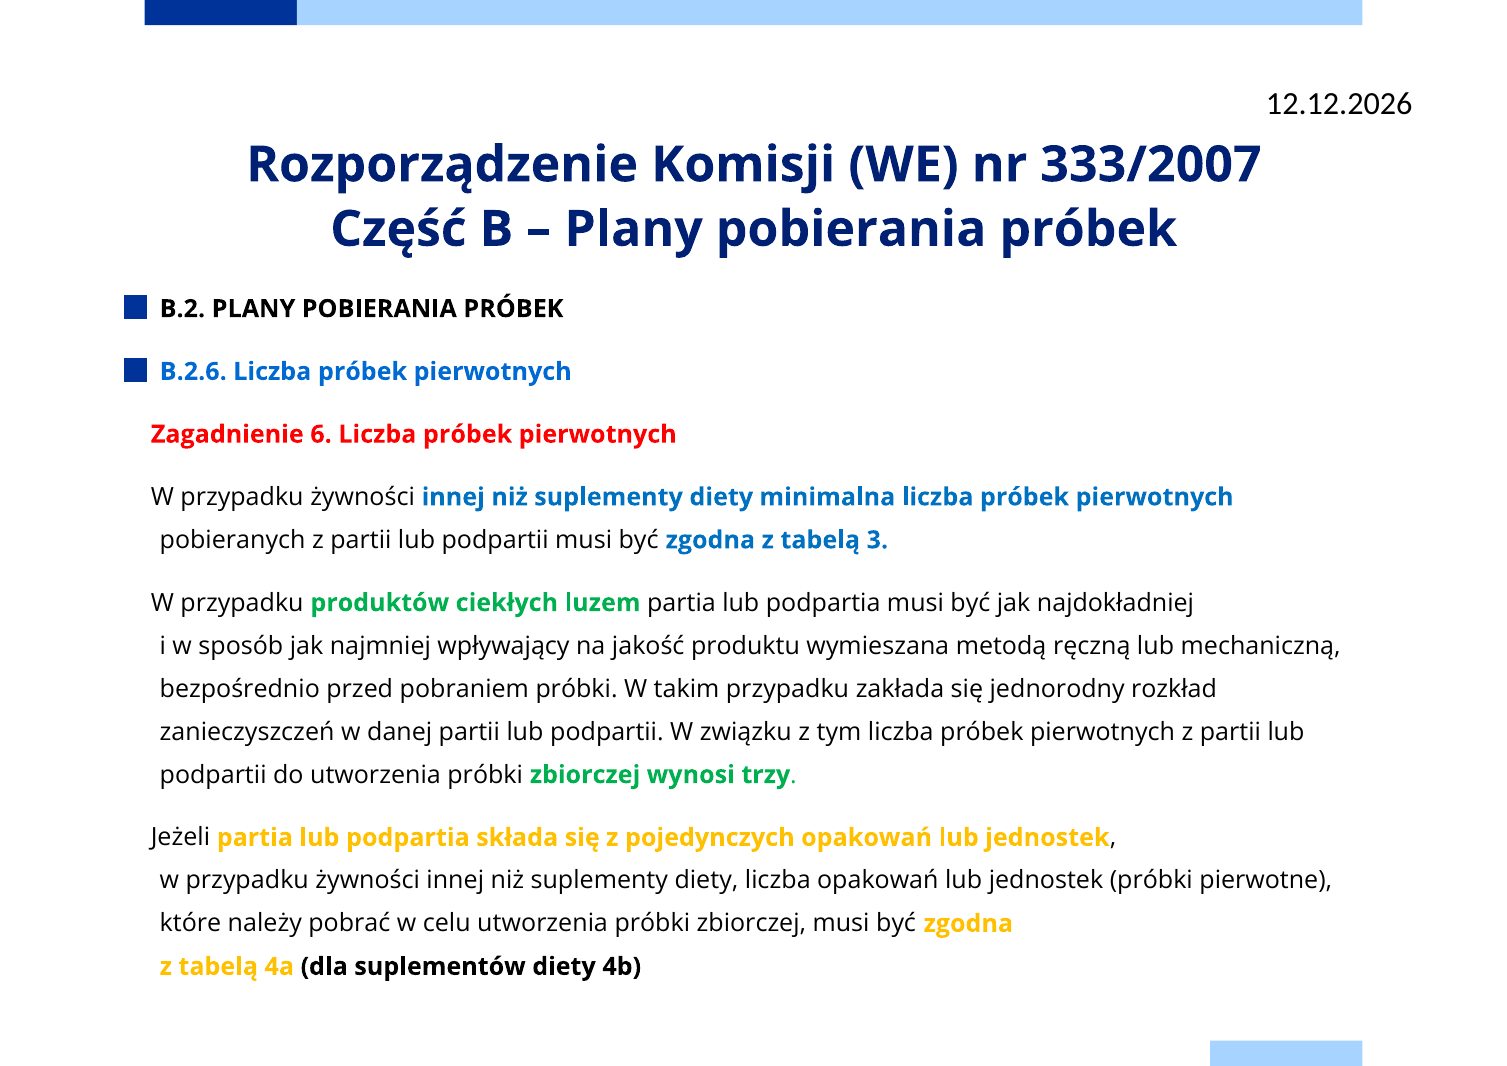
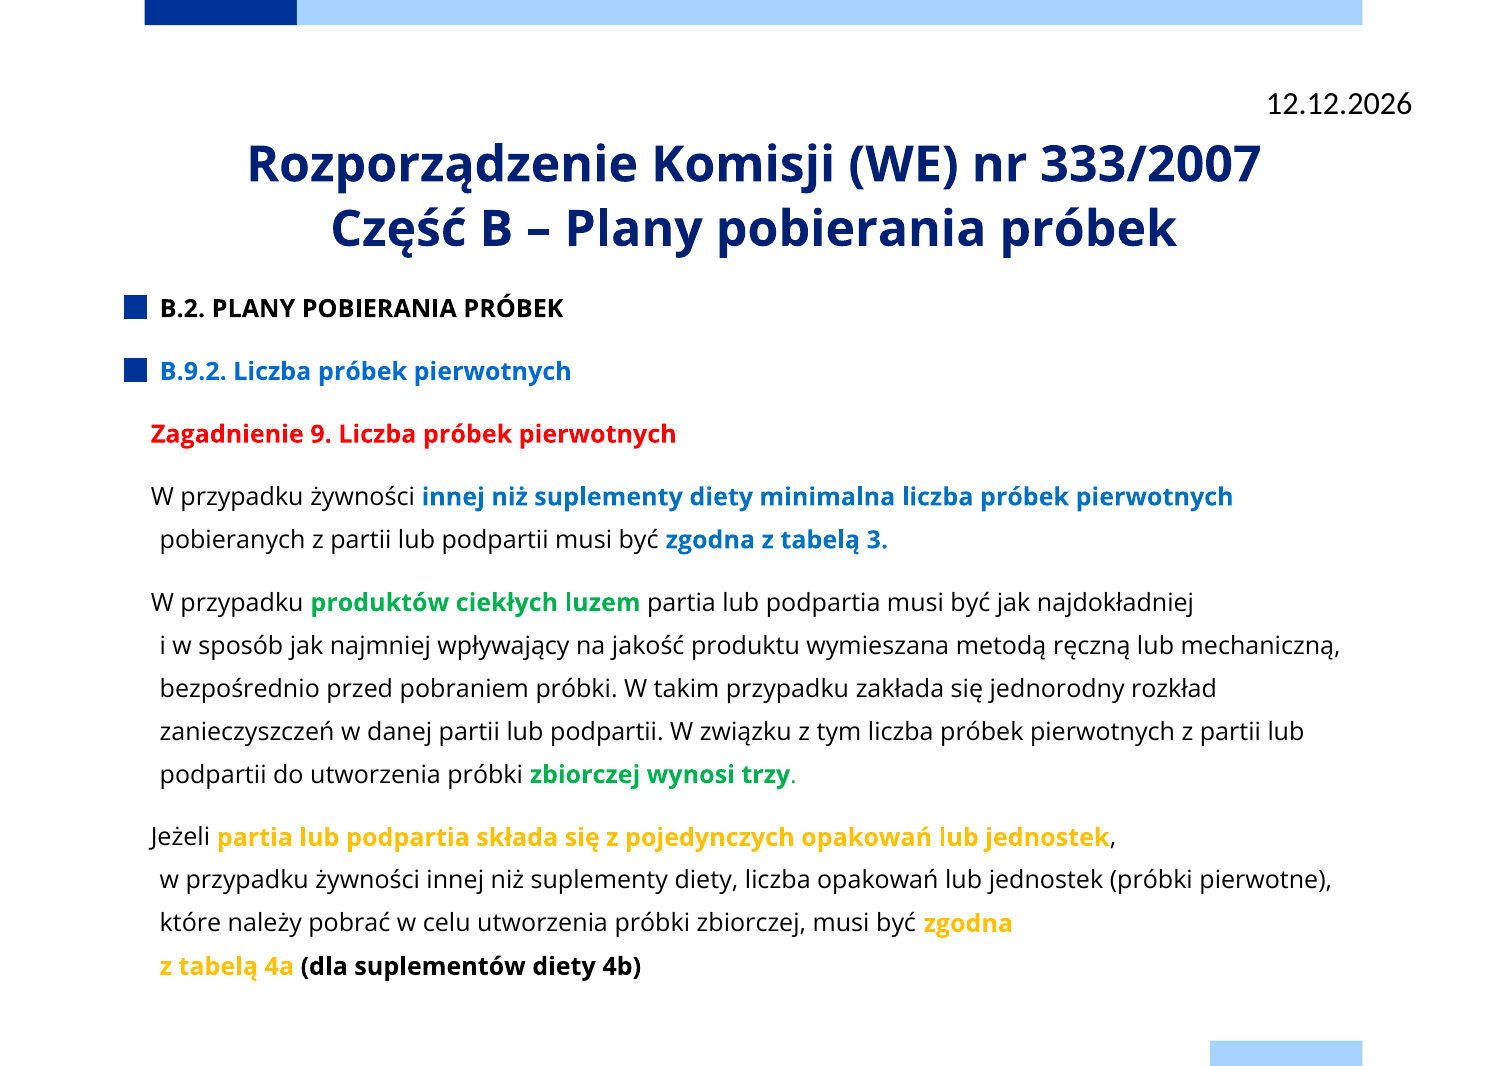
B.2.6: B.2.6 -> B.9.2
6: 6 -> 9
